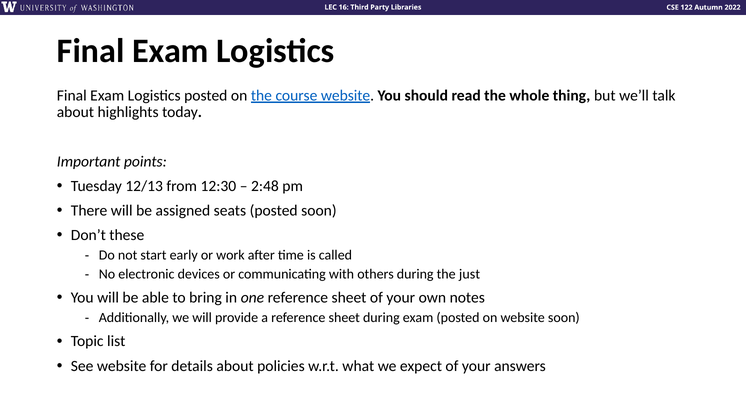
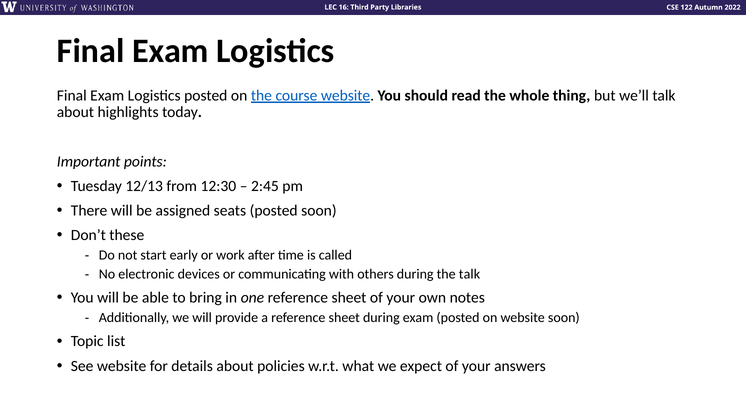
2:48: 2:48 -> 2:45
the just: just -> talk
